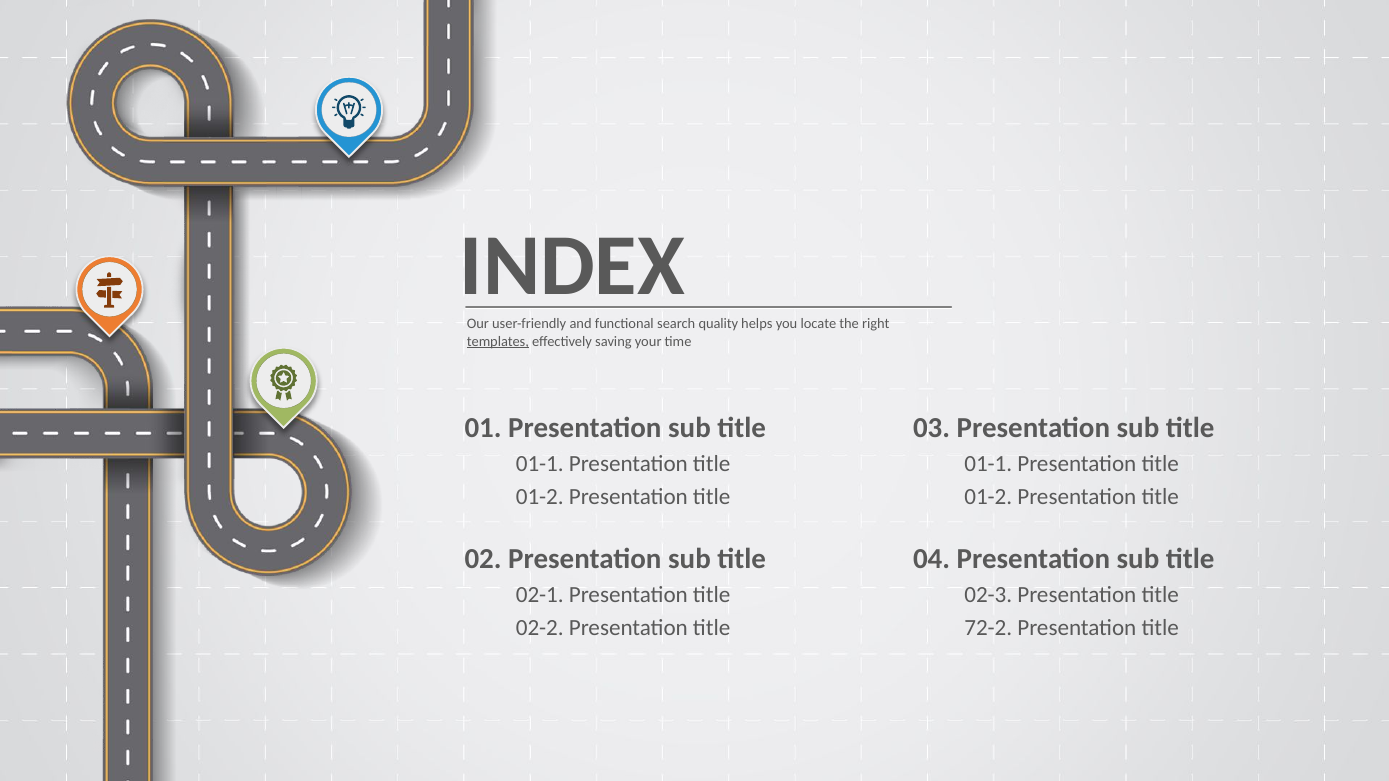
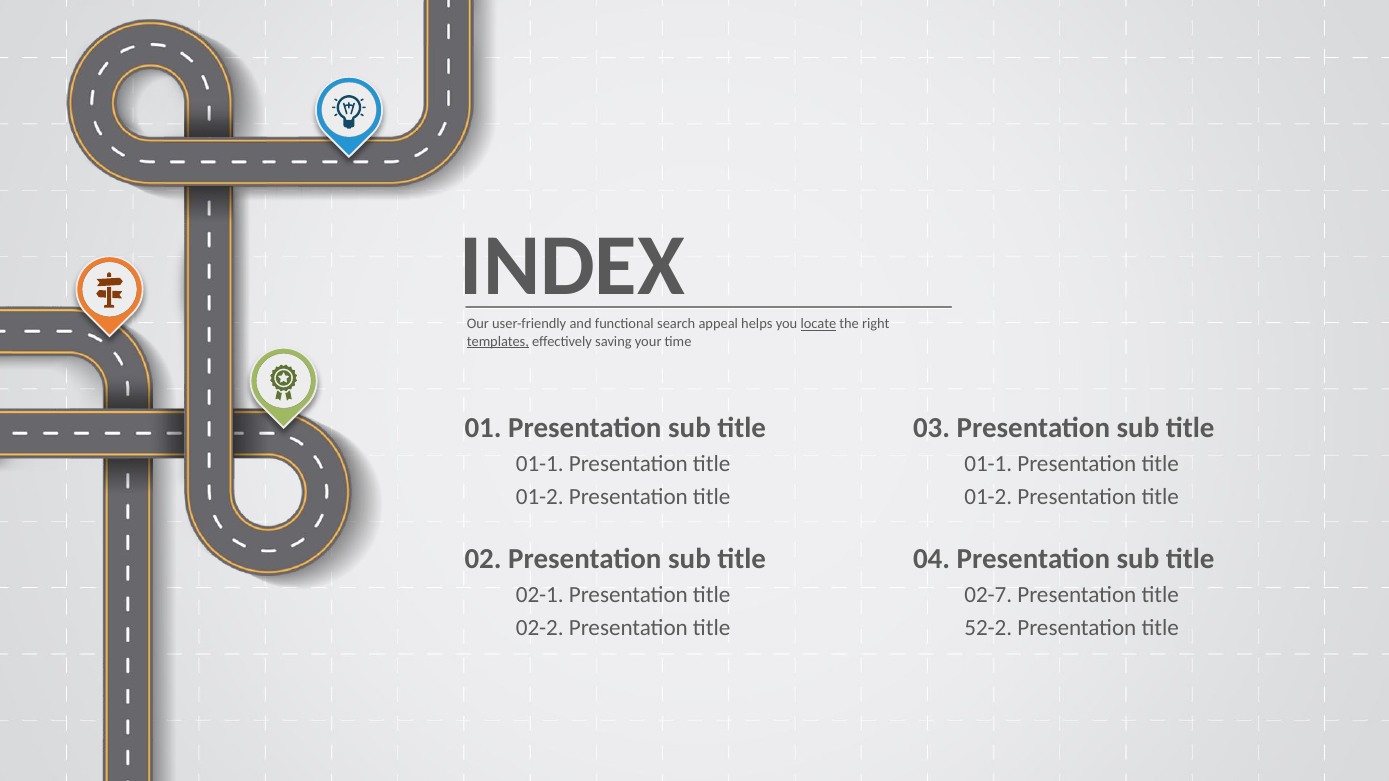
quality: quality -> appeal
locate underline: none -> present
02-3: 02-3 -> 02-7
72-2: 72-2 -> 52-2
